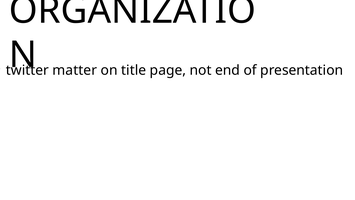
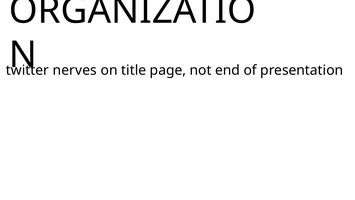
matter: matter -> nerves
